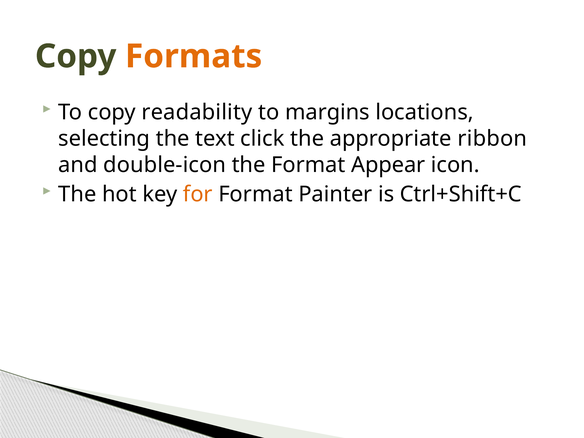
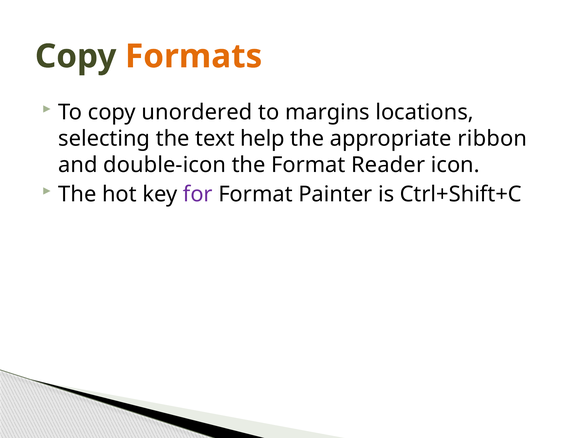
readability: readability -> unordered
click: click -> help
Appear: Appear -> Reader
for colour: orange -> purple
